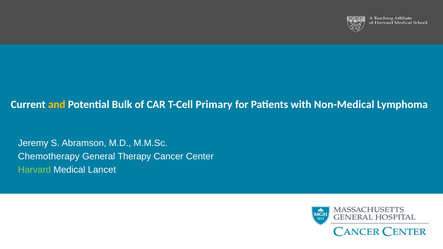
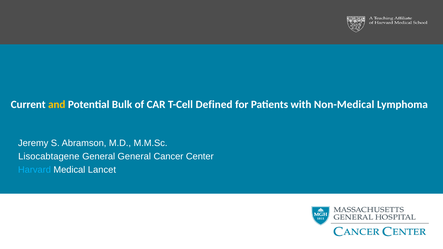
Primary: Primary -> Defined
Chemotherapy: Chemotherapy -> Lisocabtagene
General Therapy: Therapy -> General
Harvard colour: light green -> light blue
